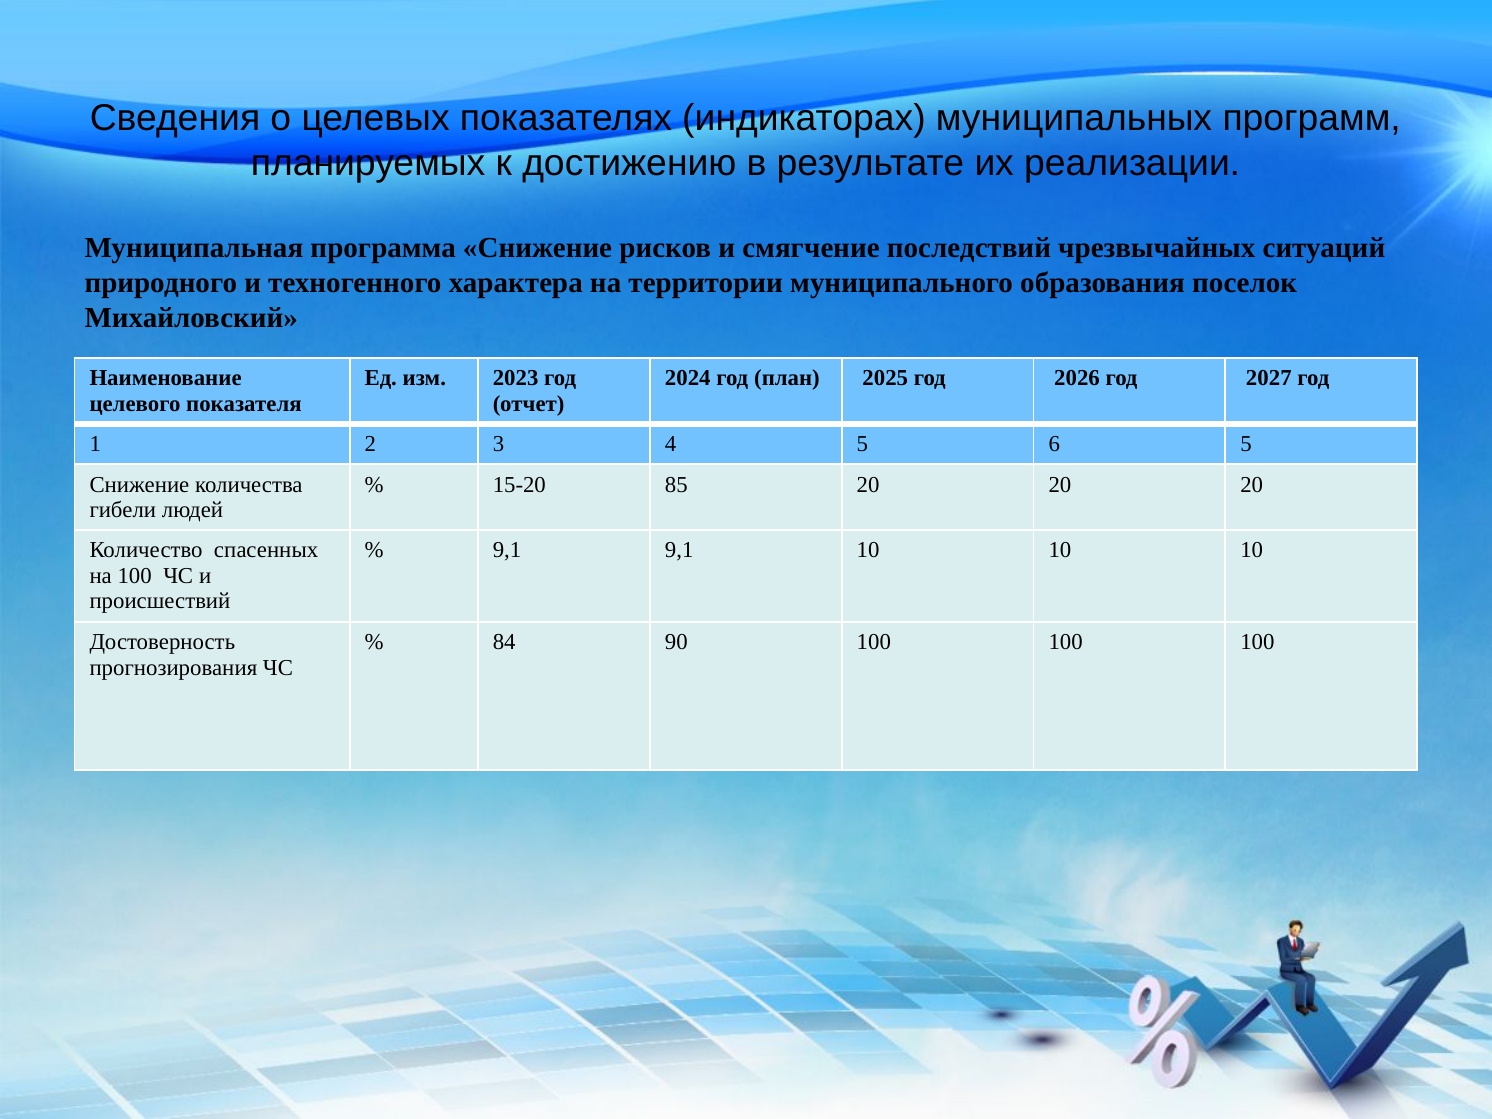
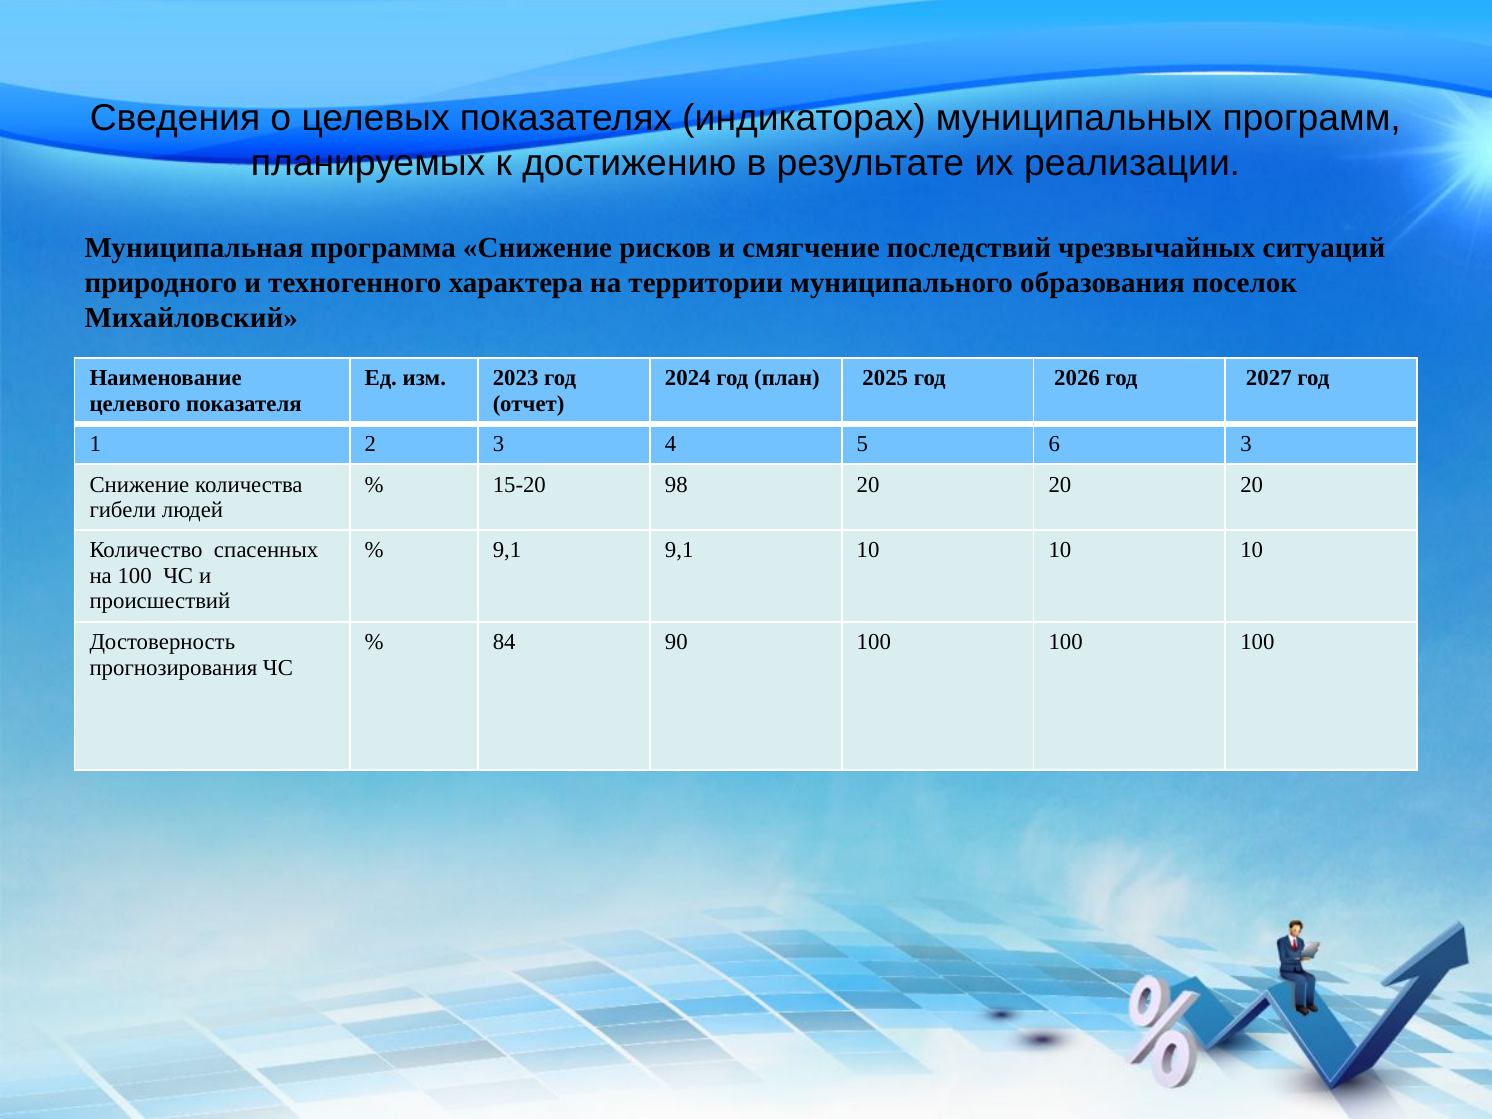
6 5: 5 -> 3
85: 85 -> 98
